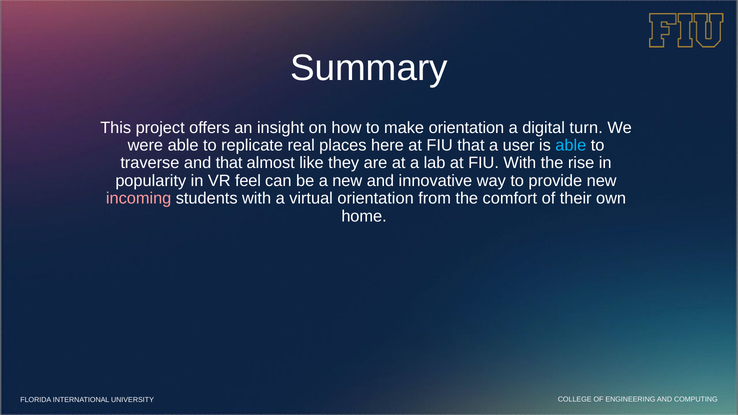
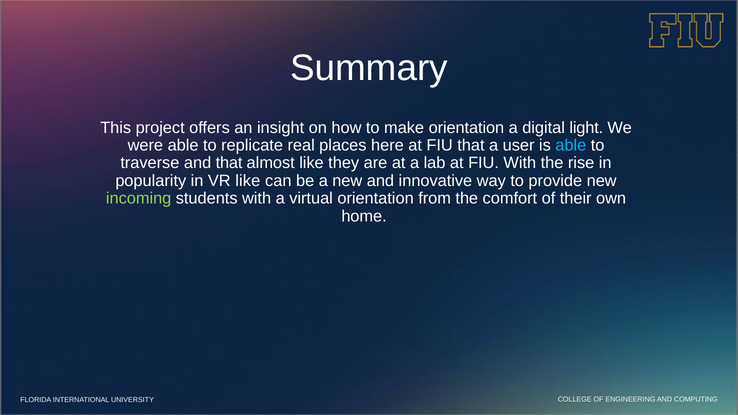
turn: turn -> light
VR feel: feel -> like
incoming colour: pink -> light green
